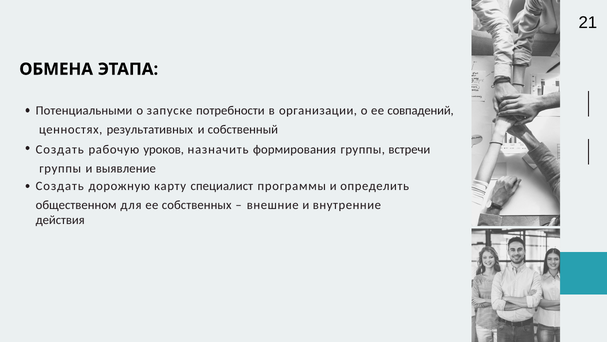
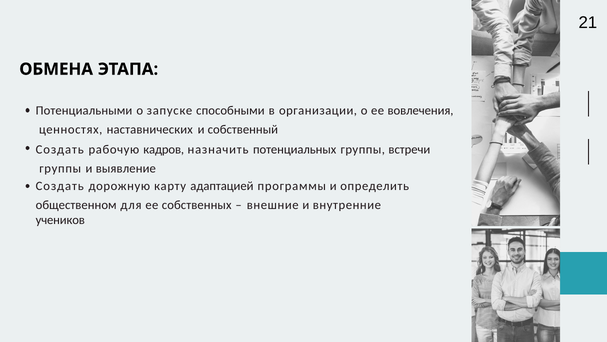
потребности: потребности -> способными
совпадений: совпадений -> вовлечения
результативных: результативных -> наставнических
уроков: уроков -> кадров
формирования: формирования -> потенциальных
специалист: специалист -> адаптацией
действия: действия -> учеников
